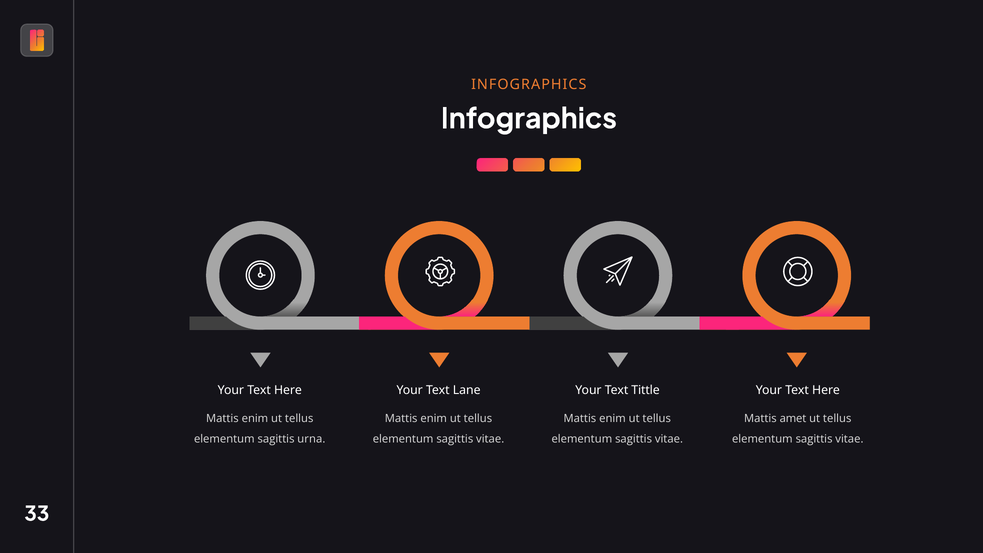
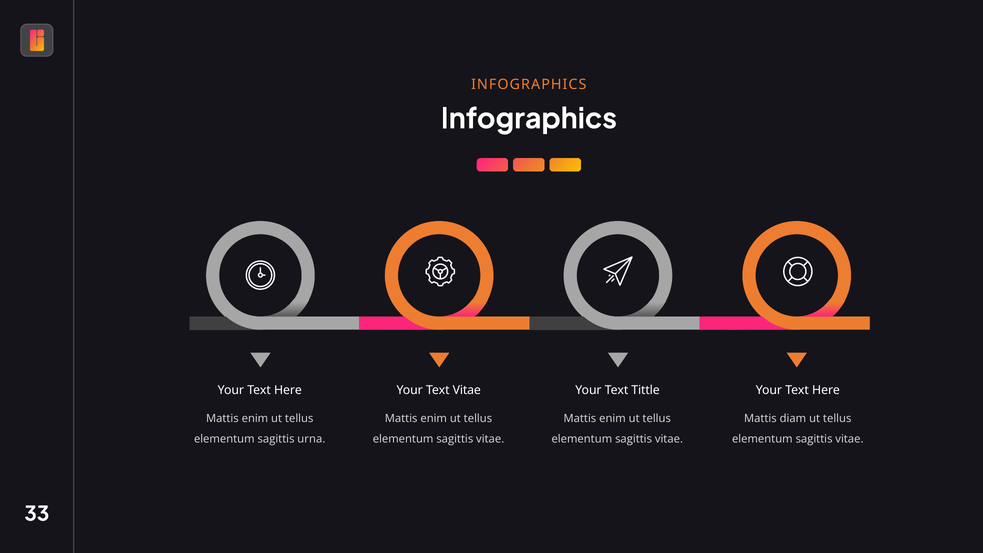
Text Lane: Lane -> Vitae
amet: amet -> diam
